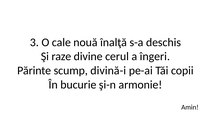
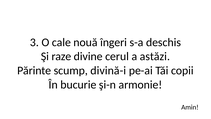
înalţă: înalţă -> îngeri
îngeri: îngeri -> astăzi
